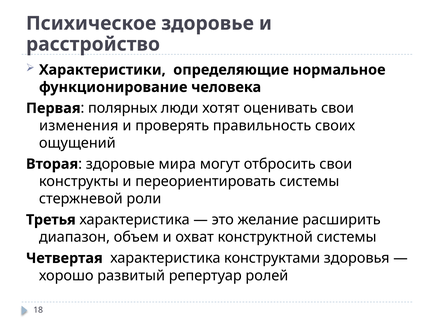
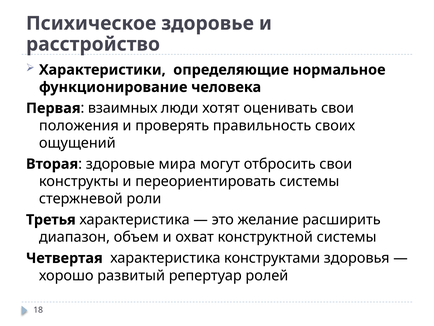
полярных: полярных -> взаимных
изменения: изменения -> положения
